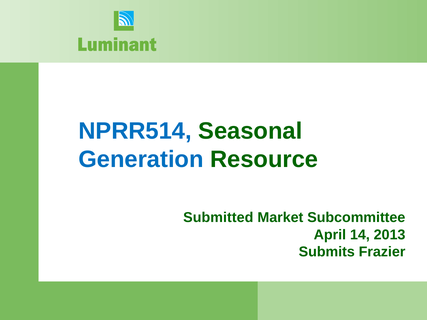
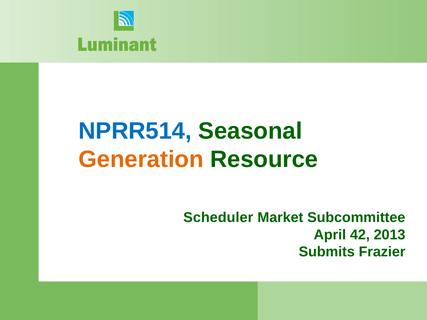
Generation colour: blue -> orange
Submitted: Submitted -> Scheduler
14: 14 -> 42
